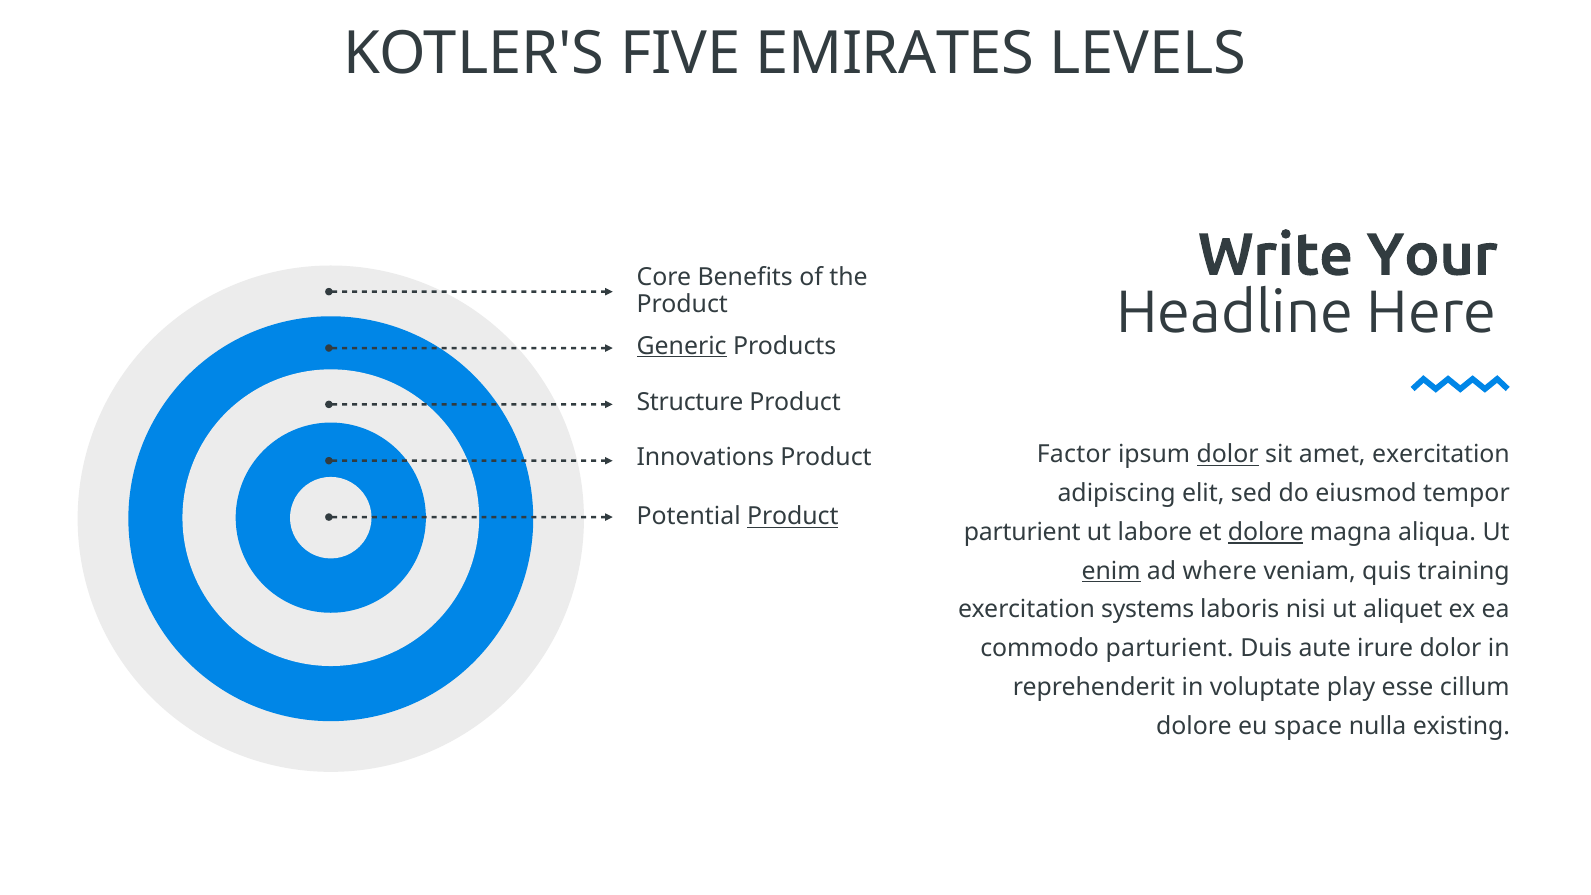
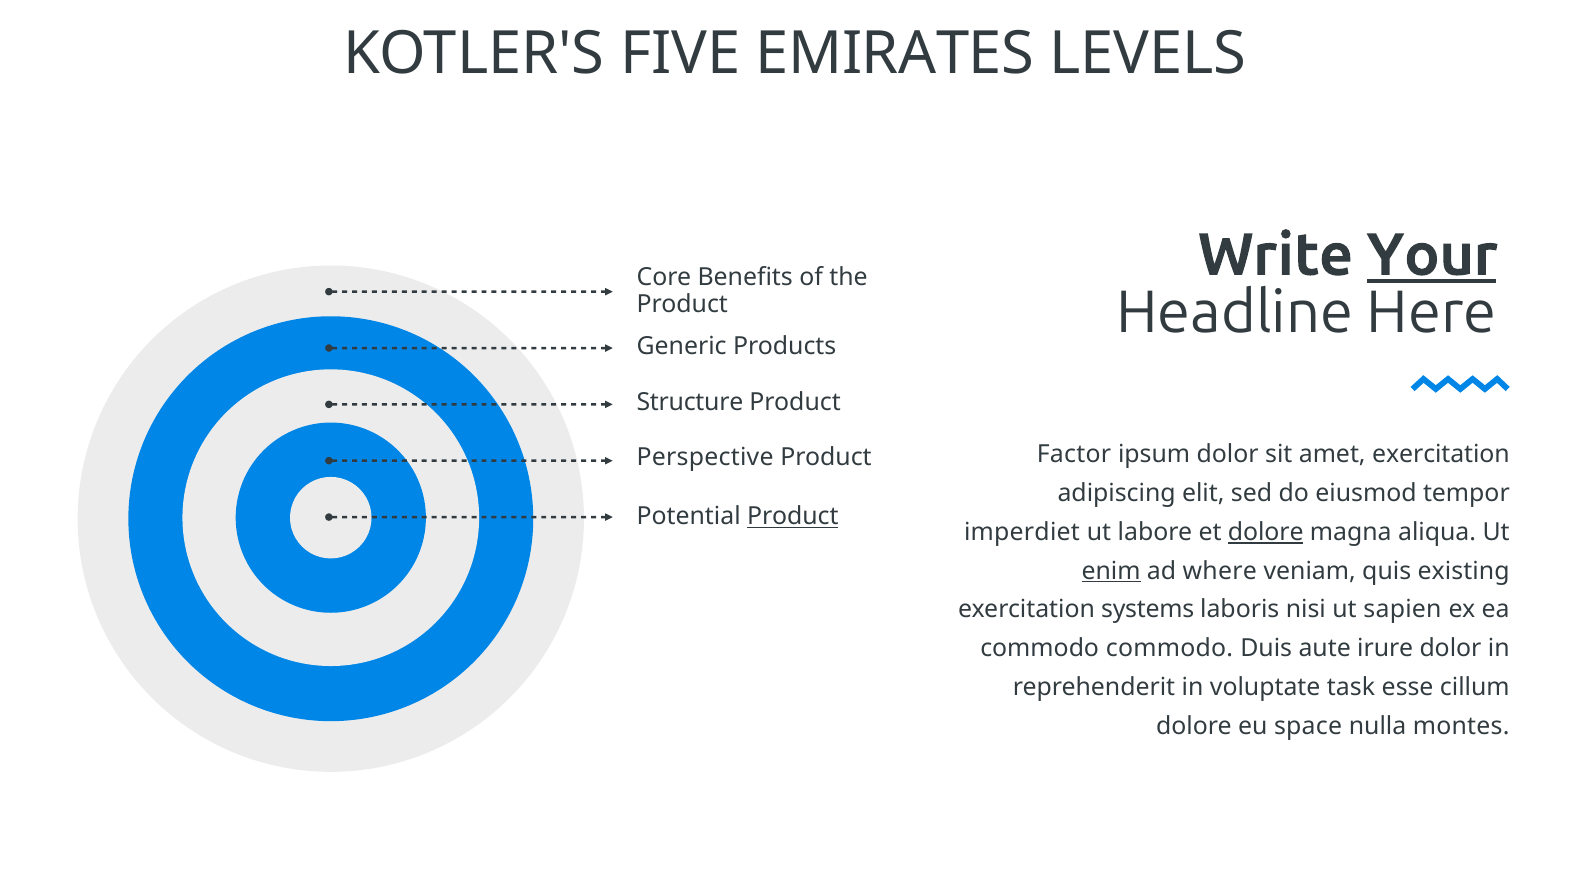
Your underline: none -> present
Generic underline: present -> none
dolor at (1228, 455) underline: present -> none
Innovations: Innovations -> Perspective
parturient at (1022, 532): parturient -> imperdiet
training: training -> existing
aliquet: aliquet -> sapien
commodo parturient: parturient -> commodo
play: play -> task
existing: existing -> montes
